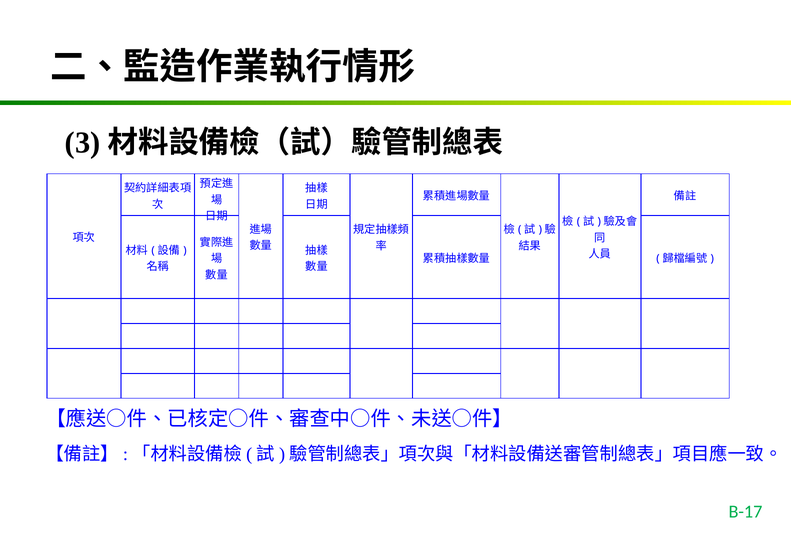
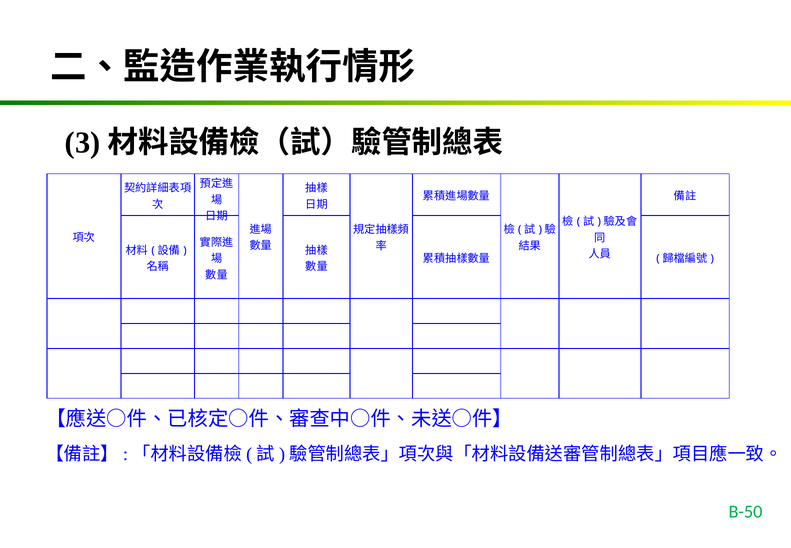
B-17: B-17 -> B-50
